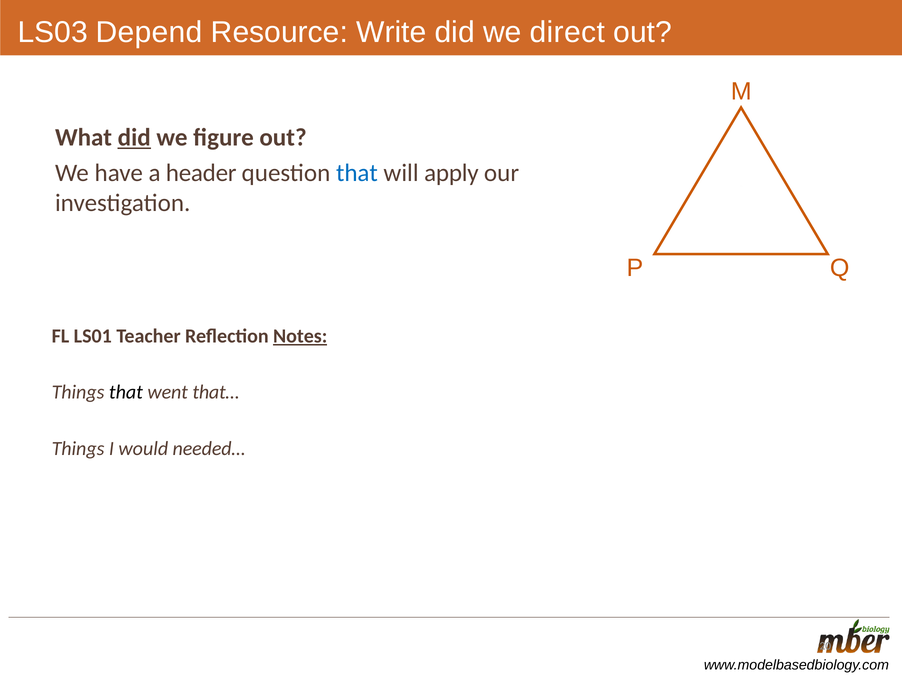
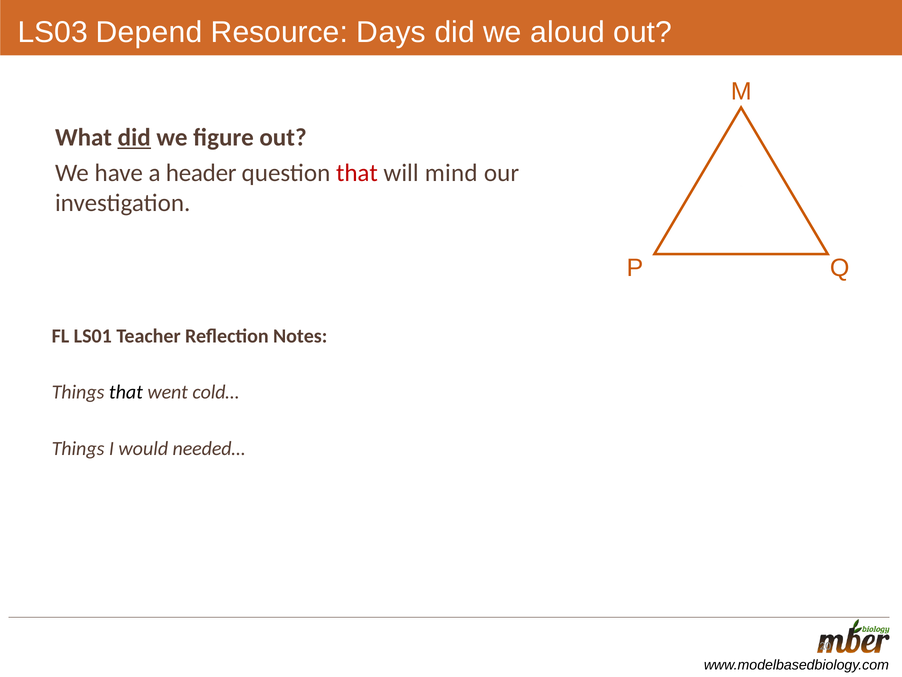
Write: Write -> Days
direct: direct -> aloud
that at (357, 173) colour: blue -> red
apply: apply -> mind
Notes underline: present -> none
that…: that… -> cold…
